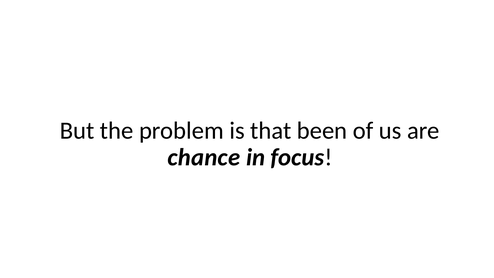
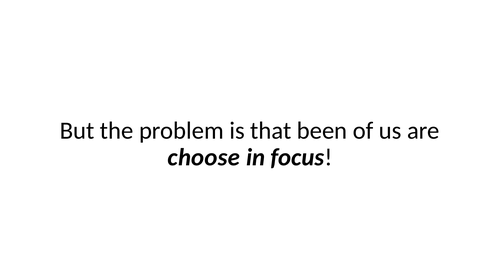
chance: chance -> choose
